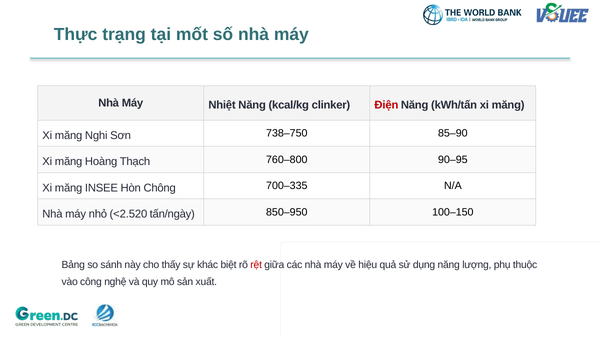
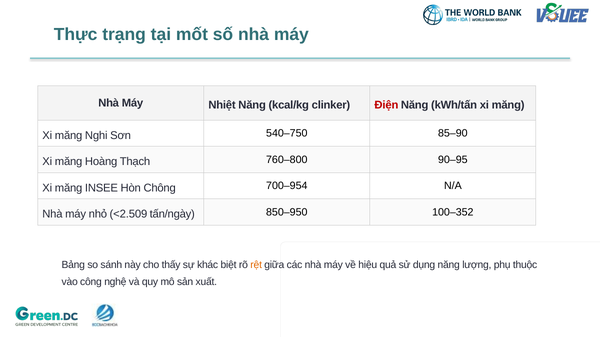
738–750: 738–750 -> 540–750
700–335: 700–335 -> 700–954
<2.520: <2.520 -> <2.509
100–150: 100–150 -> 100–352
rệt colour: red -> orange
